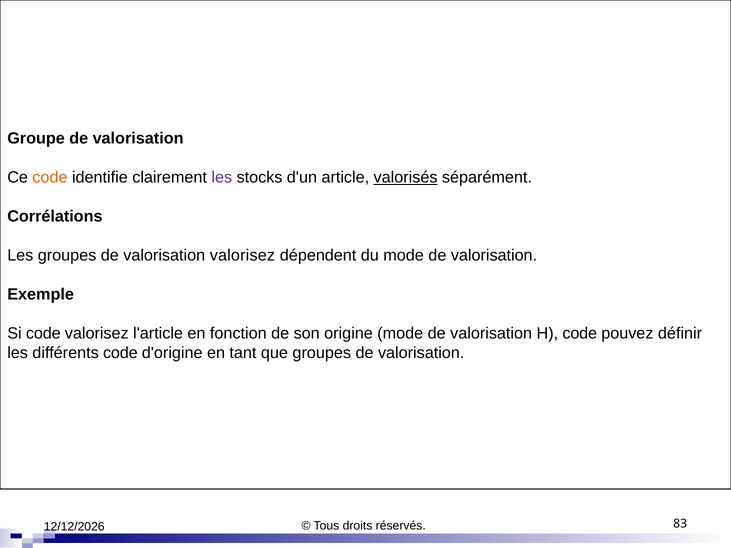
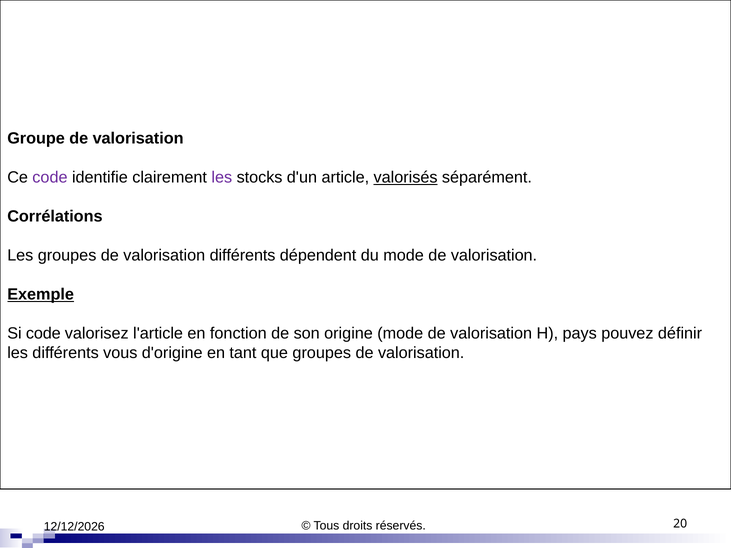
code at (50, 178) colour: orange -> purple
valorisation valorisez: valorisez -> différents
Exemple underline: none -> present
H code: code -> pays
différents code: code -> vous
83: 83 -> 20
